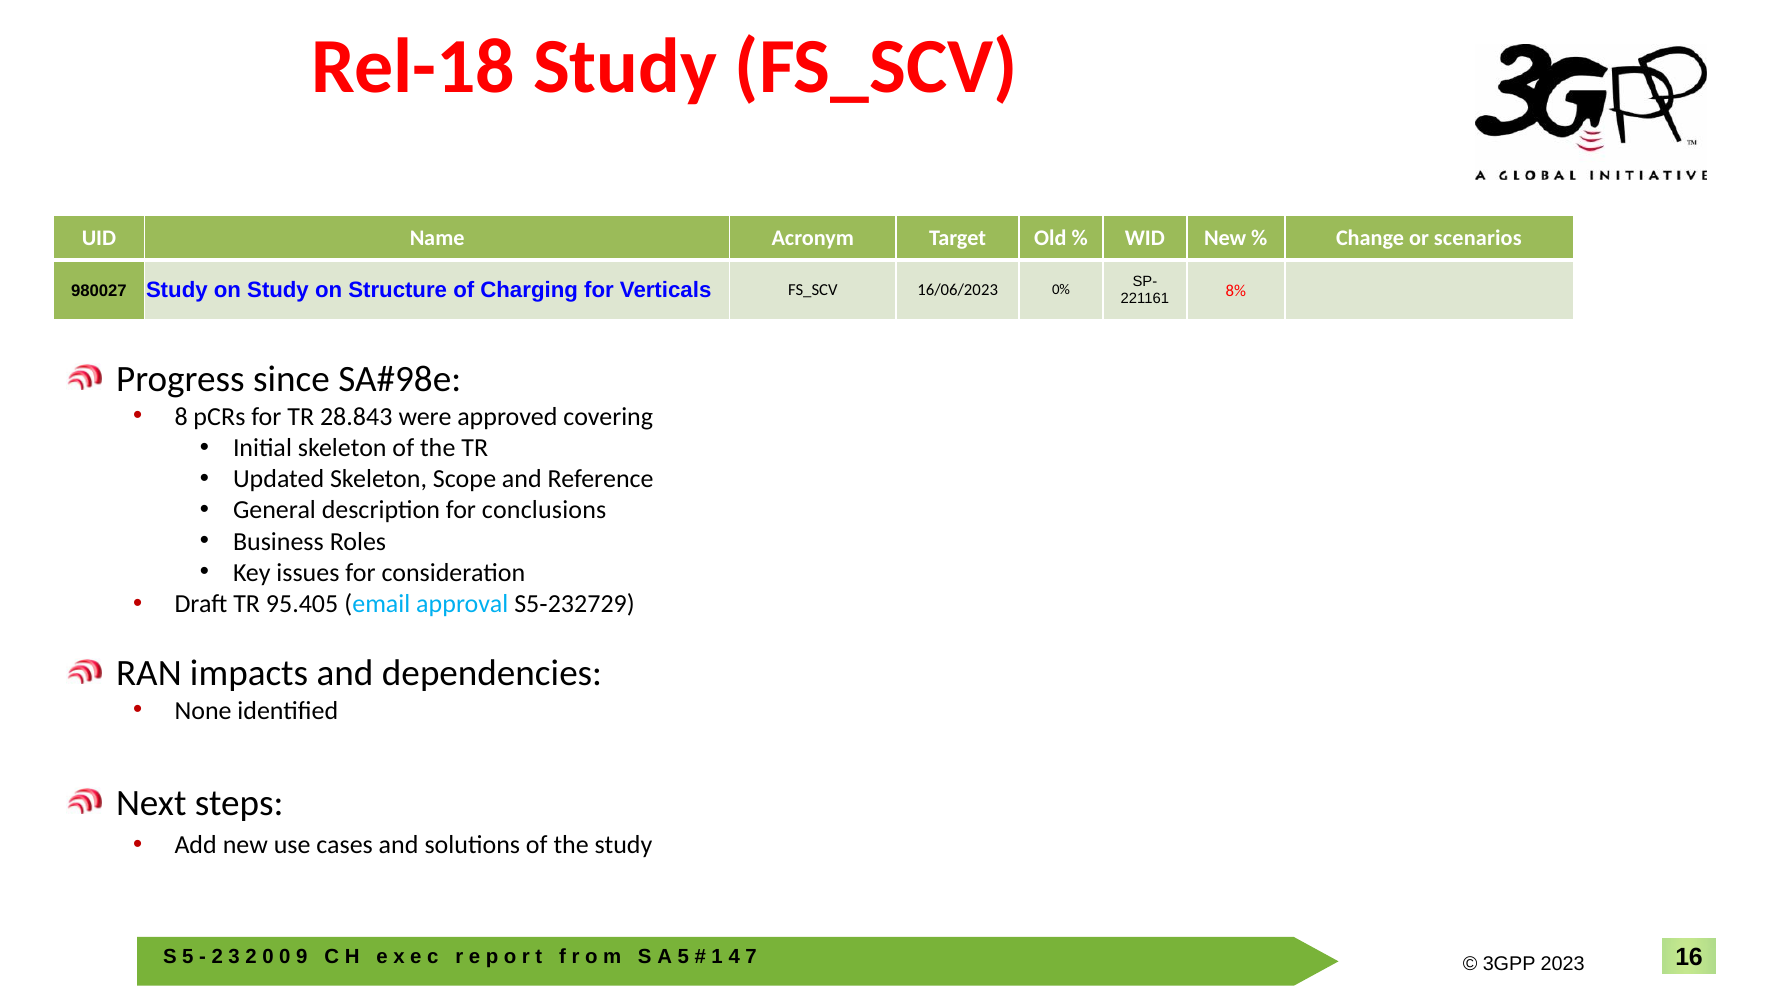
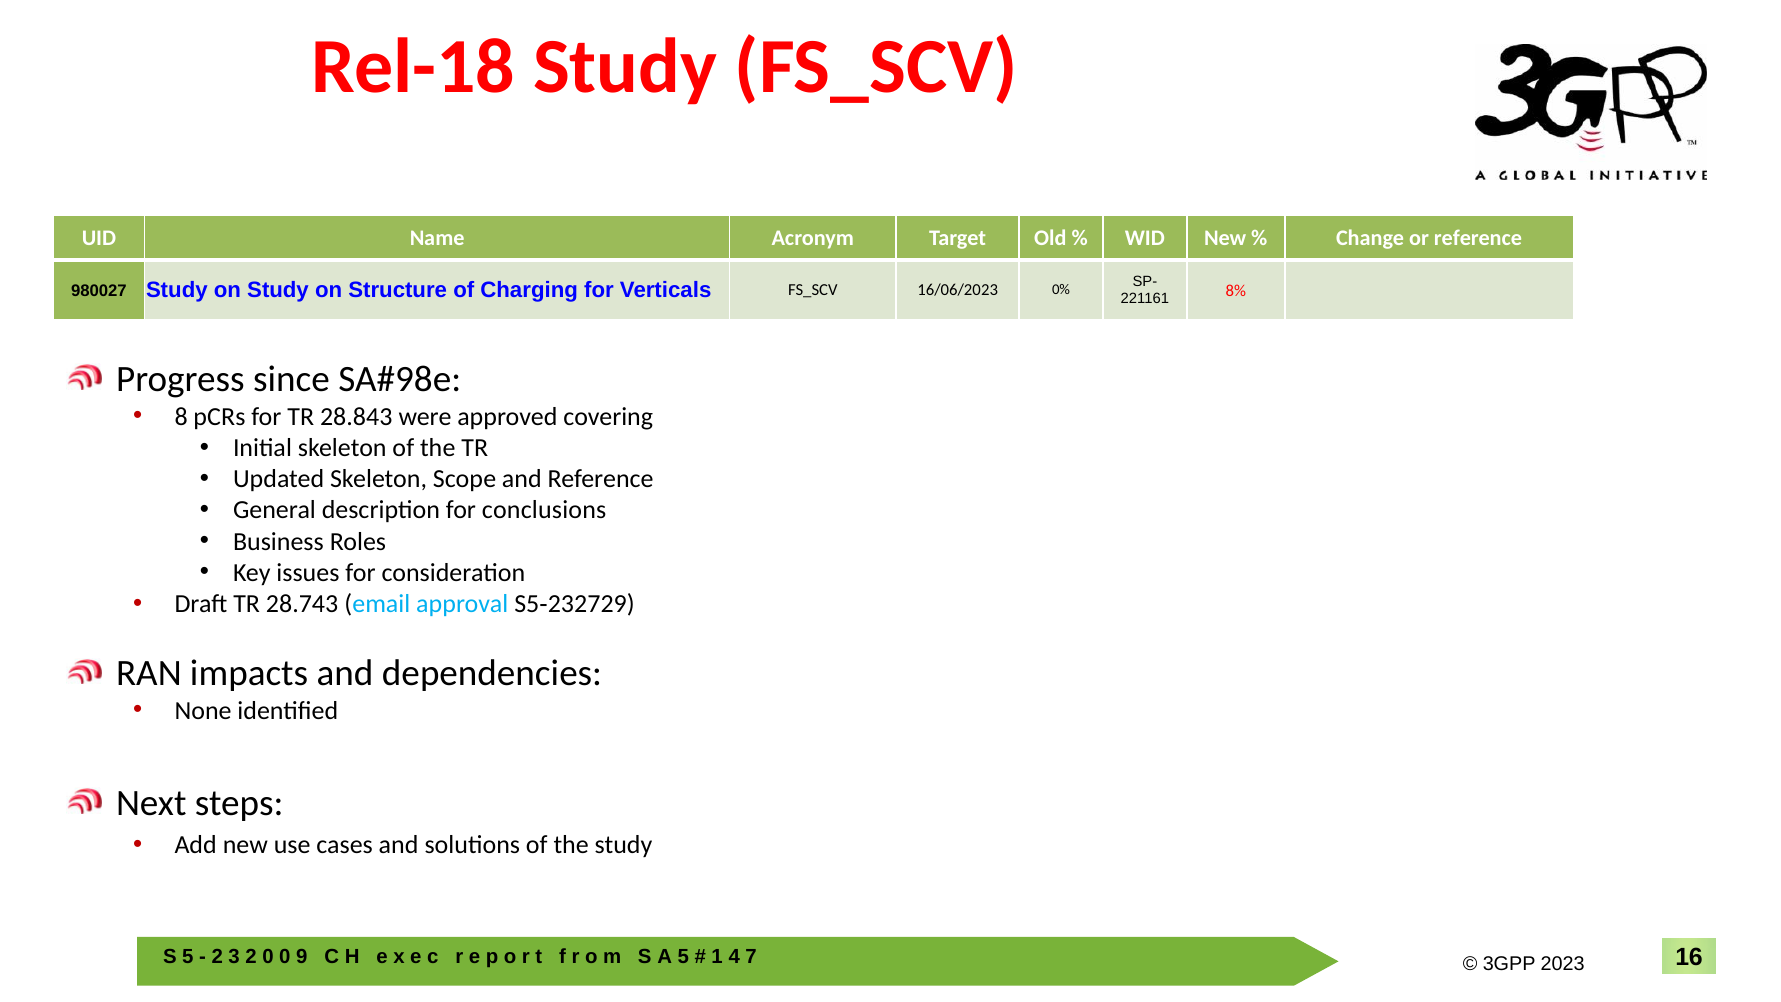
or scenarios: scenarios -> reference
95.405: 95.405 -> 28.743
